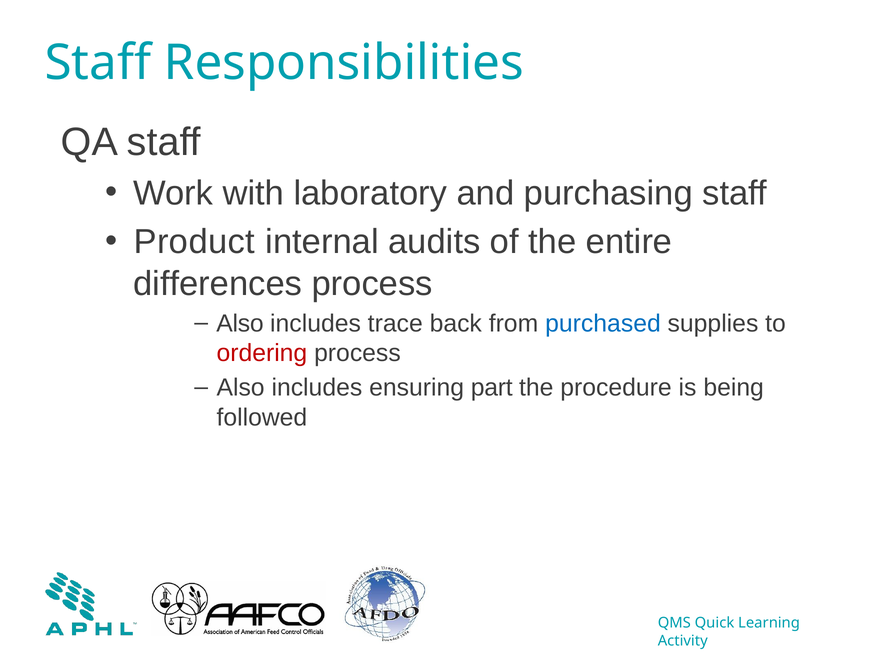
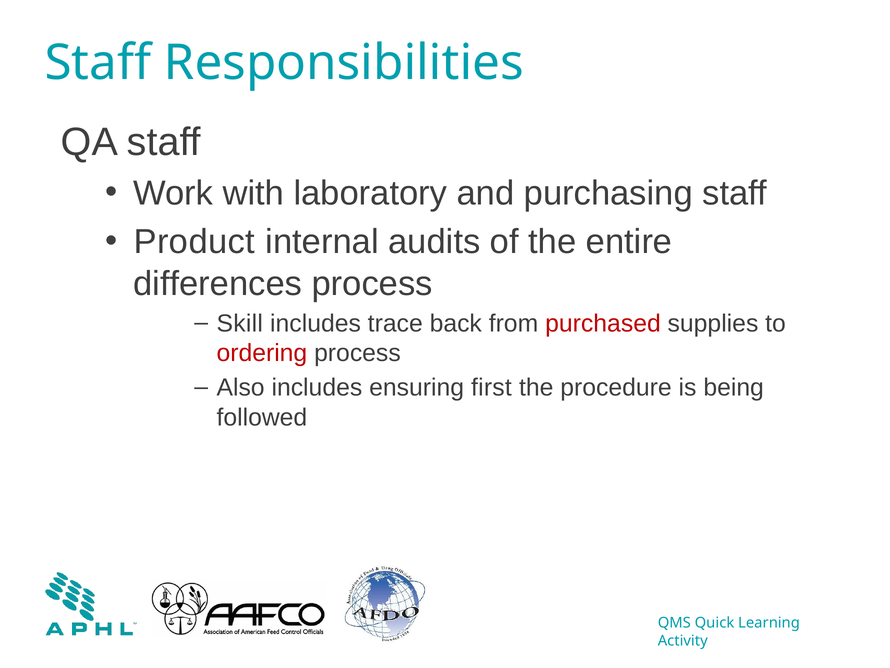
Also at (240, 323): Also -> Skill
purchased colour: blue -> red
part: part -> first
